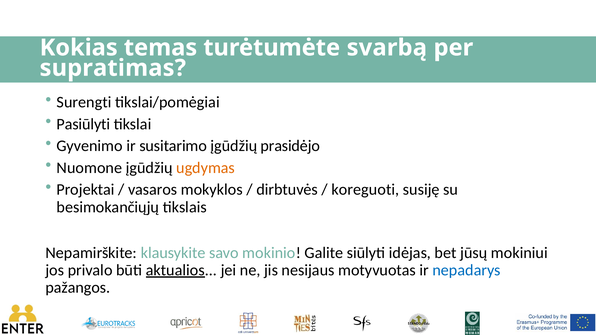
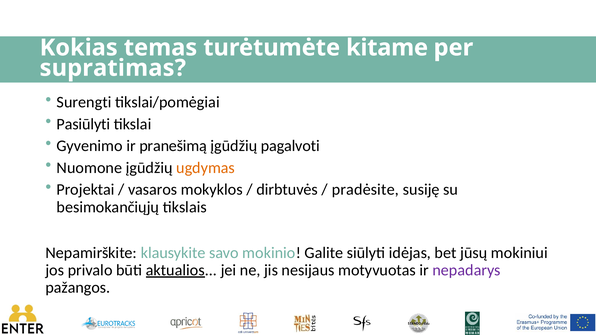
svarbą: svarbą -> kitame
susitarimo: susitarimo -> pranešimą
prasidėjo: prasidėjo -> pagalvoti
koreguoti: koreguoti -> pradėsite
nepadarys colour: blue -> purple
